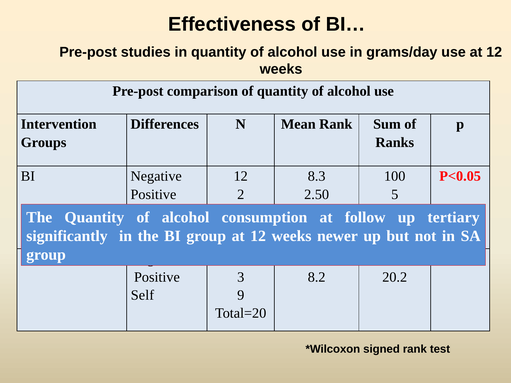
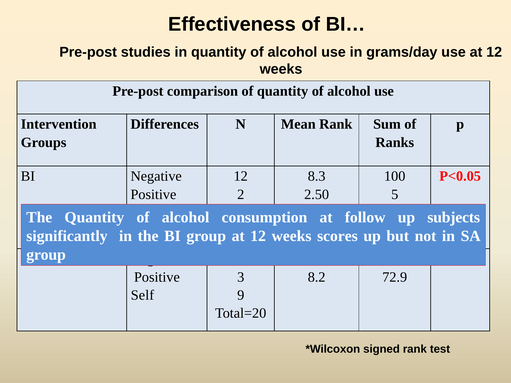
tertiary: tertiary -> subjects
newer: newer -> scores
20.2: 20.2 -> 72.9
